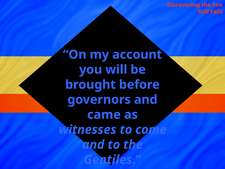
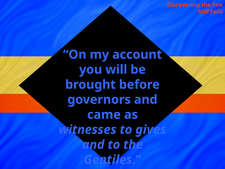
come: come -> gives
